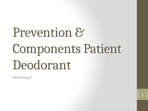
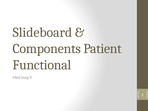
Prevention: Prevention -> Slideboard
Deodorant: Deodorant -> Functional
